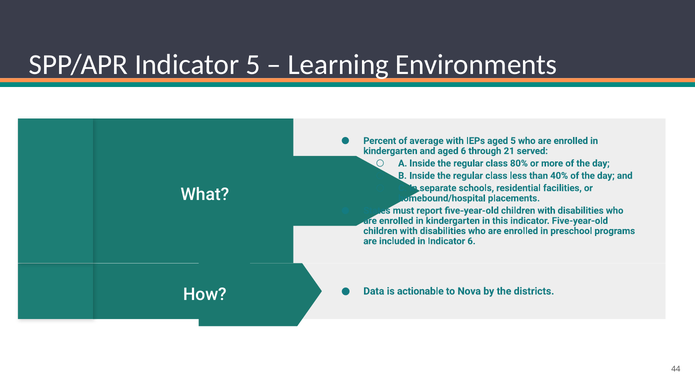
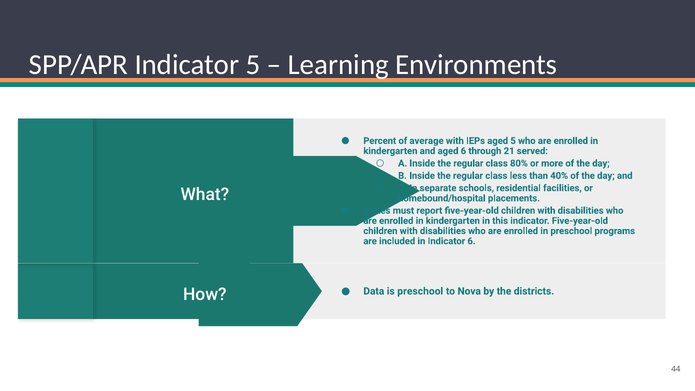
is actionable: actionable -> preschool
